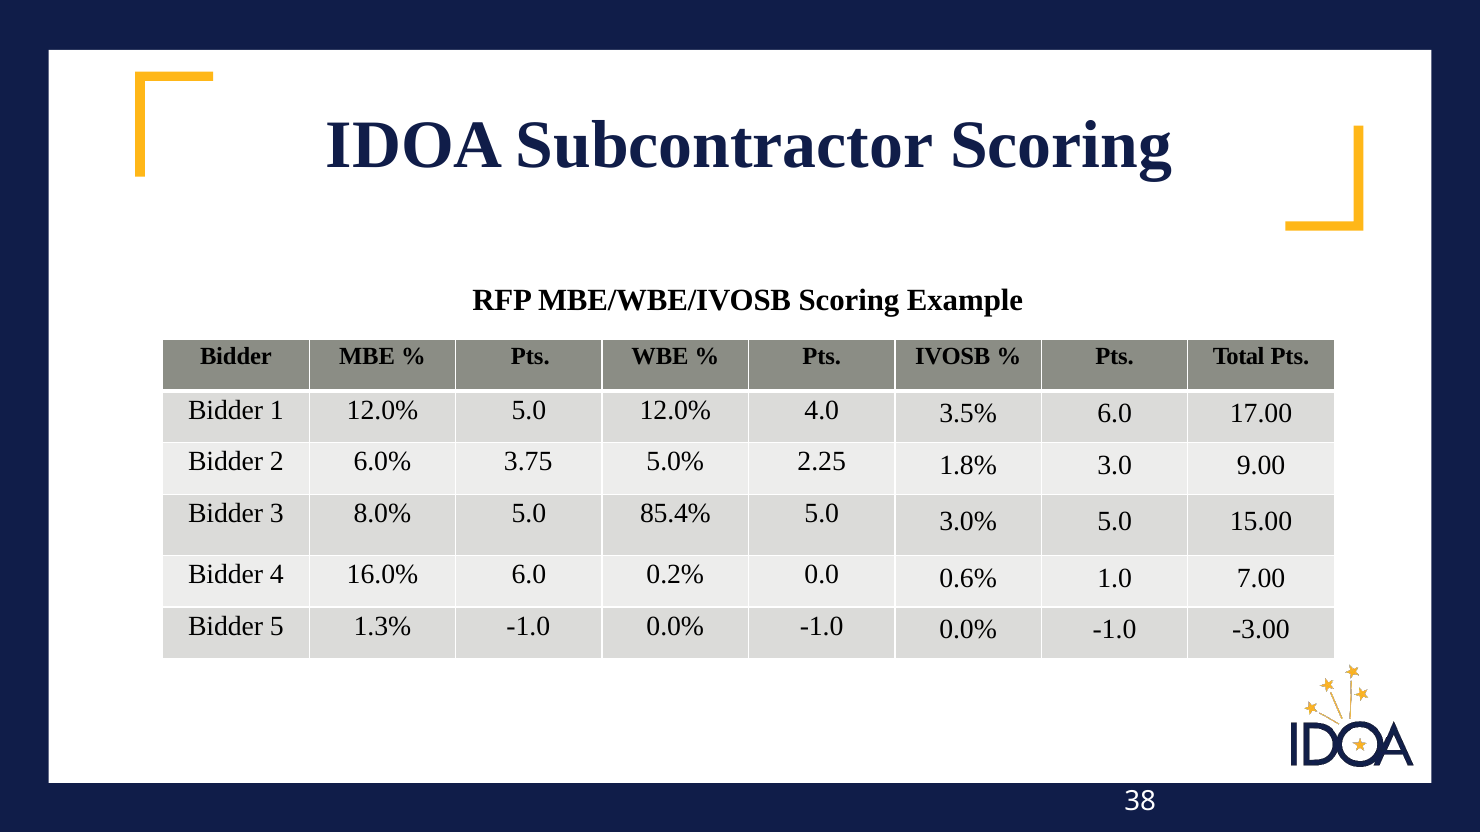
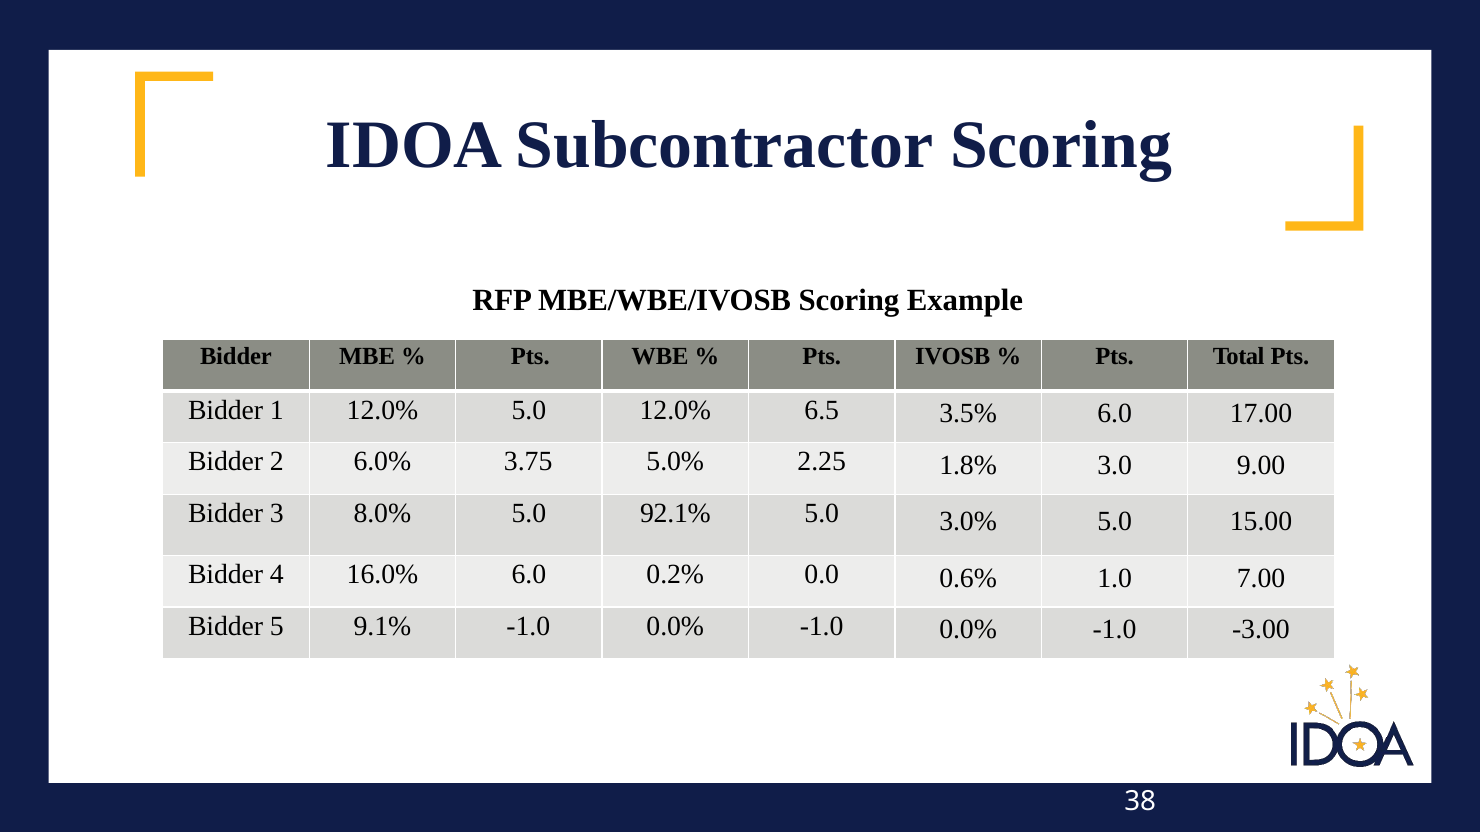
4.0: 4.0 -> 6.5
85.4%: 85.4% -> 92.1%
1.3%: 1.3% -> 9.1%
